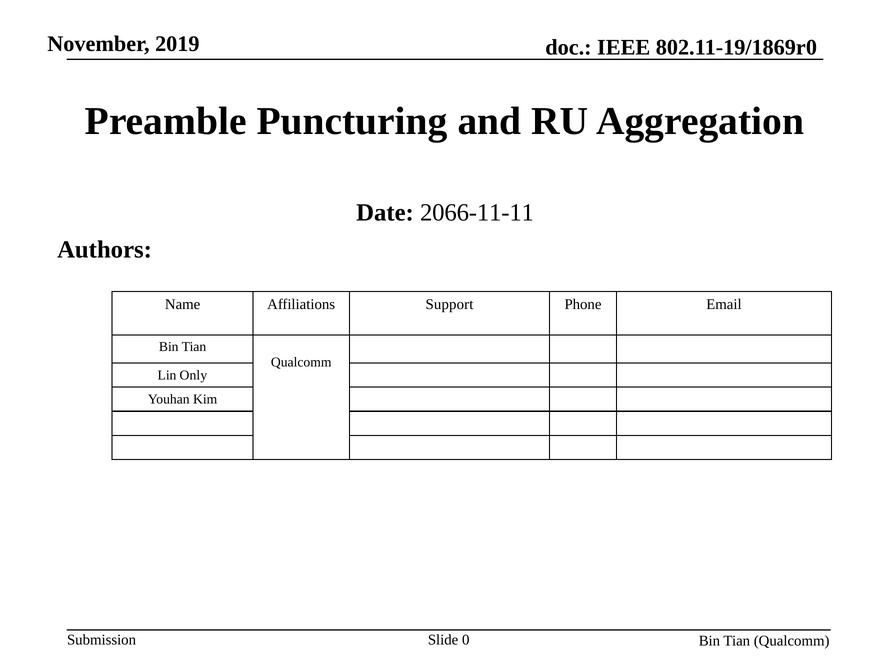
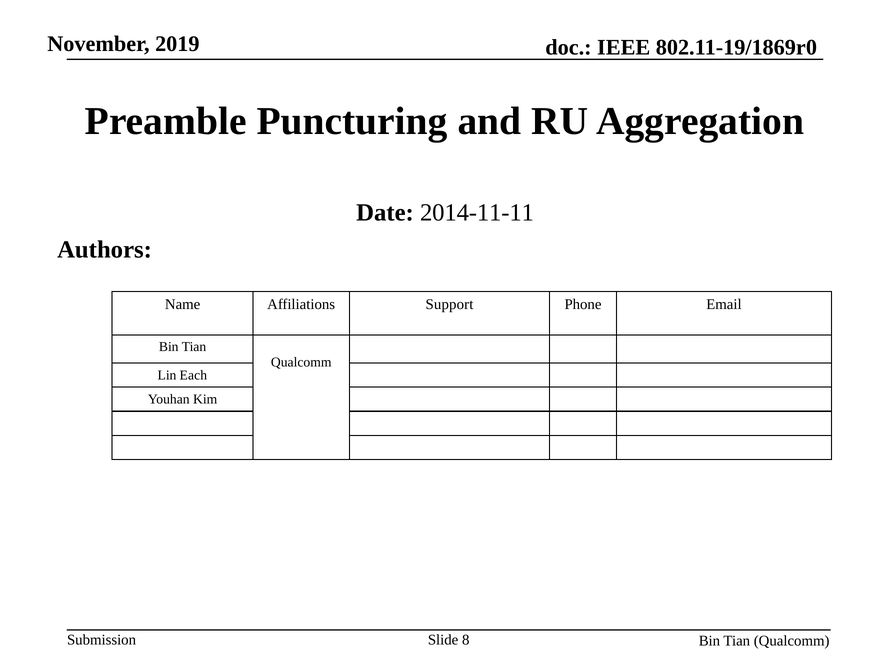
2066-11-11: 2066-11-11 -> 2014-11-11
Only: Only -> Each
0: 0 -> 8
